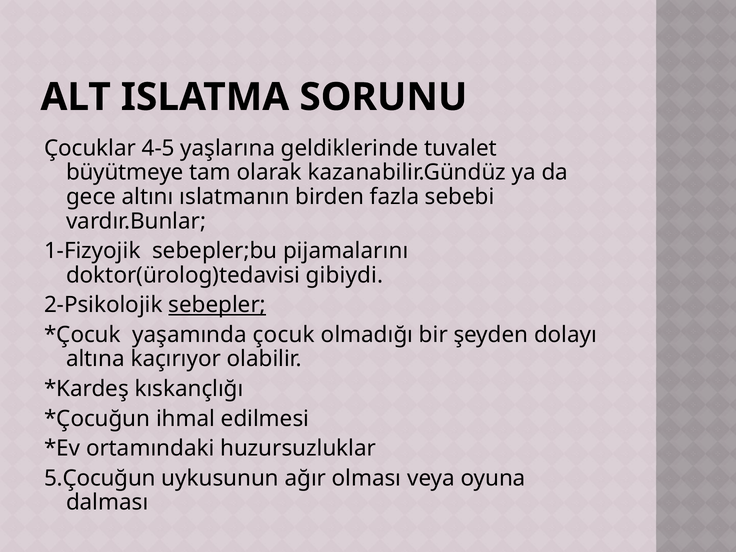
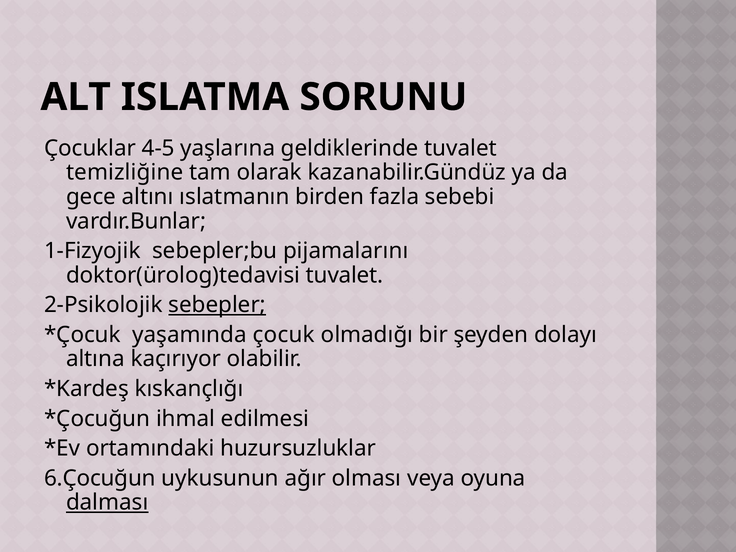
büyütmeye: büyütmeye -> temizliğine
doktor(ürolog)tedavisi gibiydi: gibiydi -> tuvalet
5.Çocuğun: 5.Çocuğun -> 6.Çocuğun
dalması underline: none -> present
